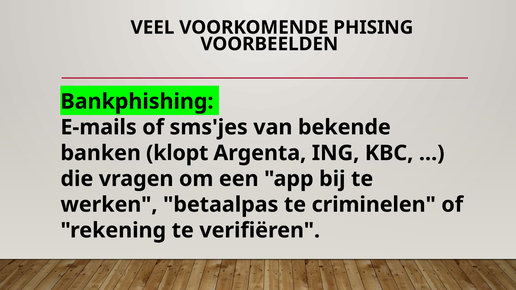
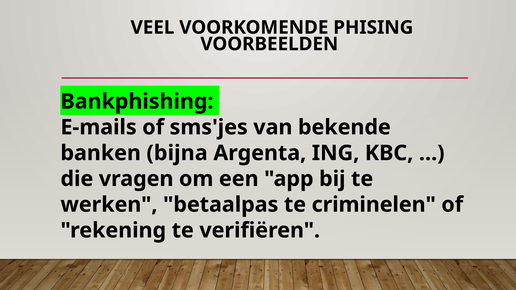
klopt: klopt -> bijna
